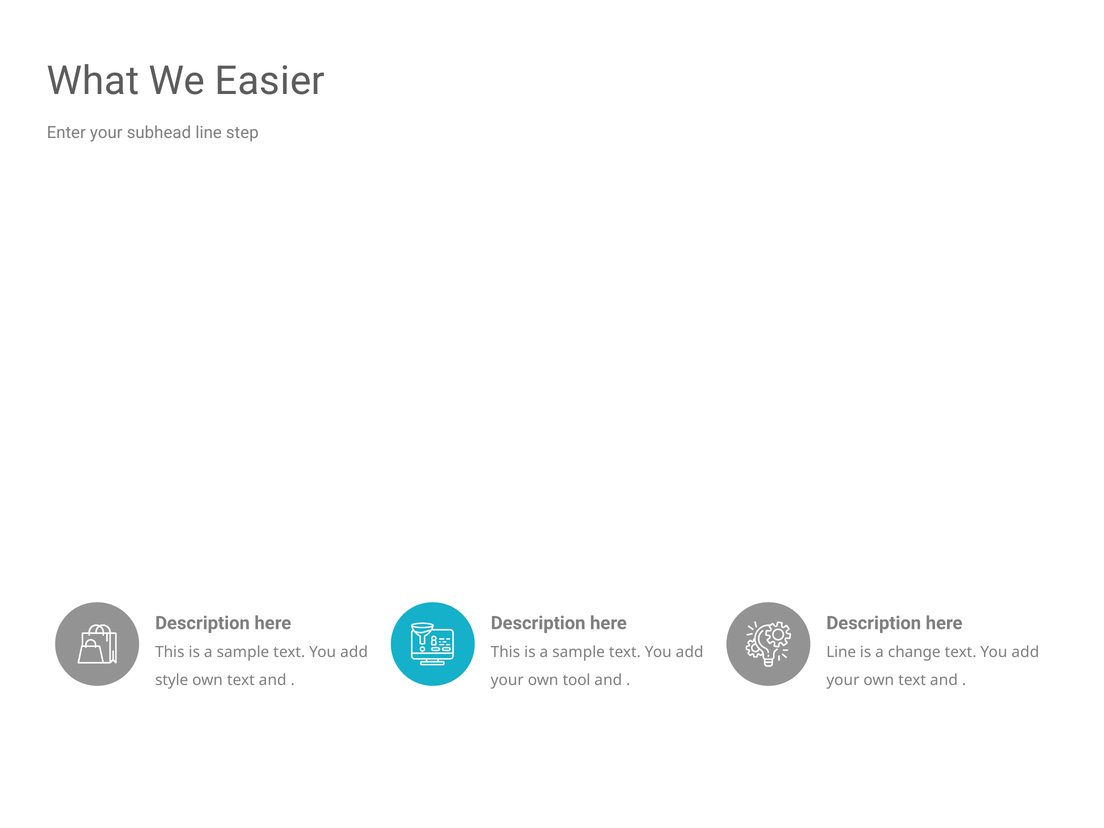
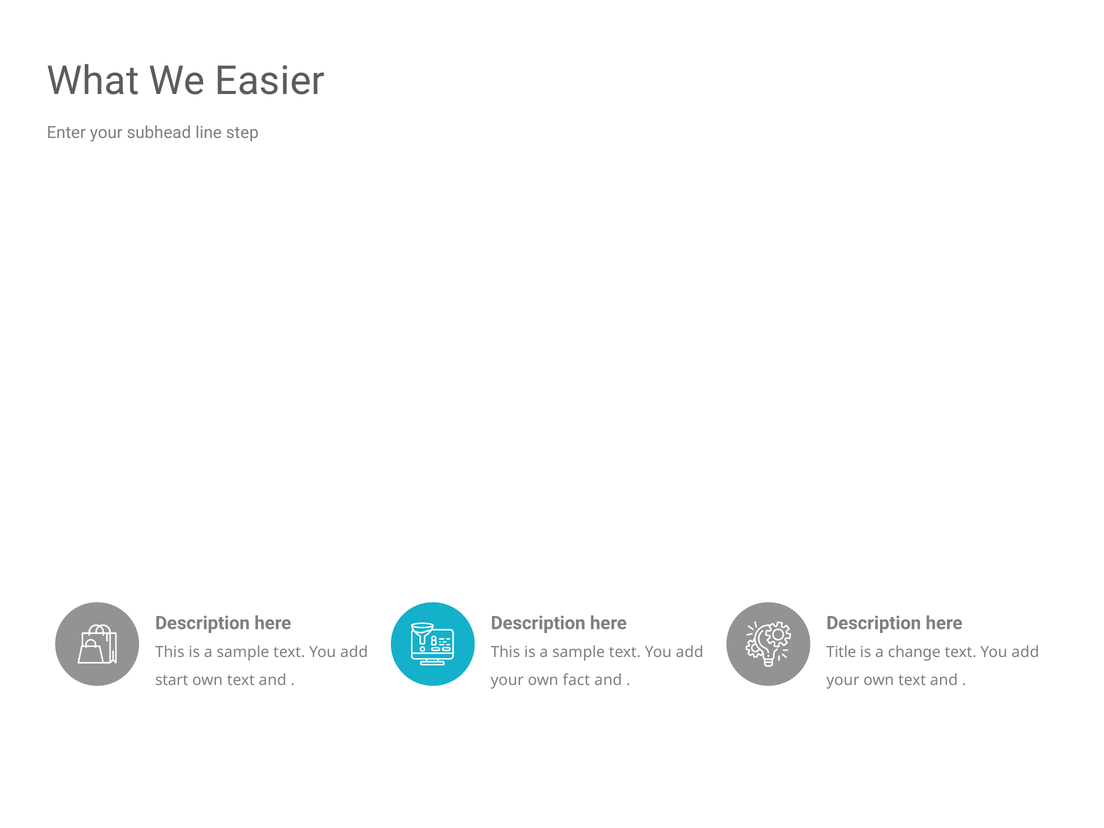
Line at (841, 652): Line -> Title
style: style -> start
tool: tool -> fact
